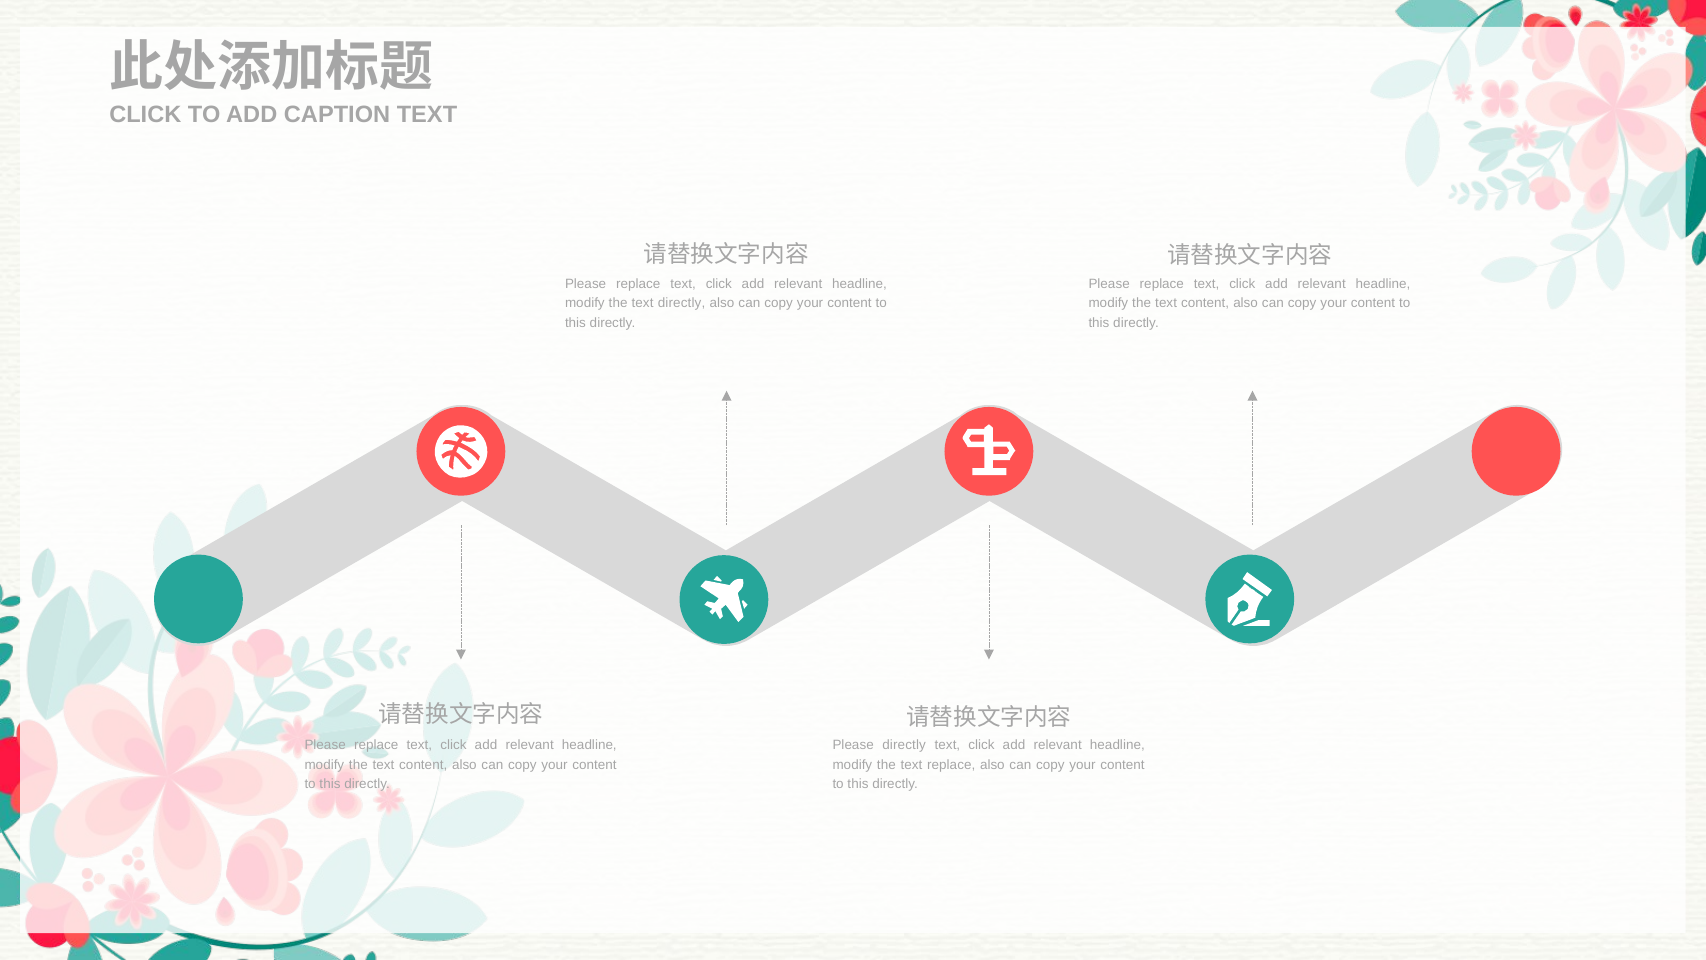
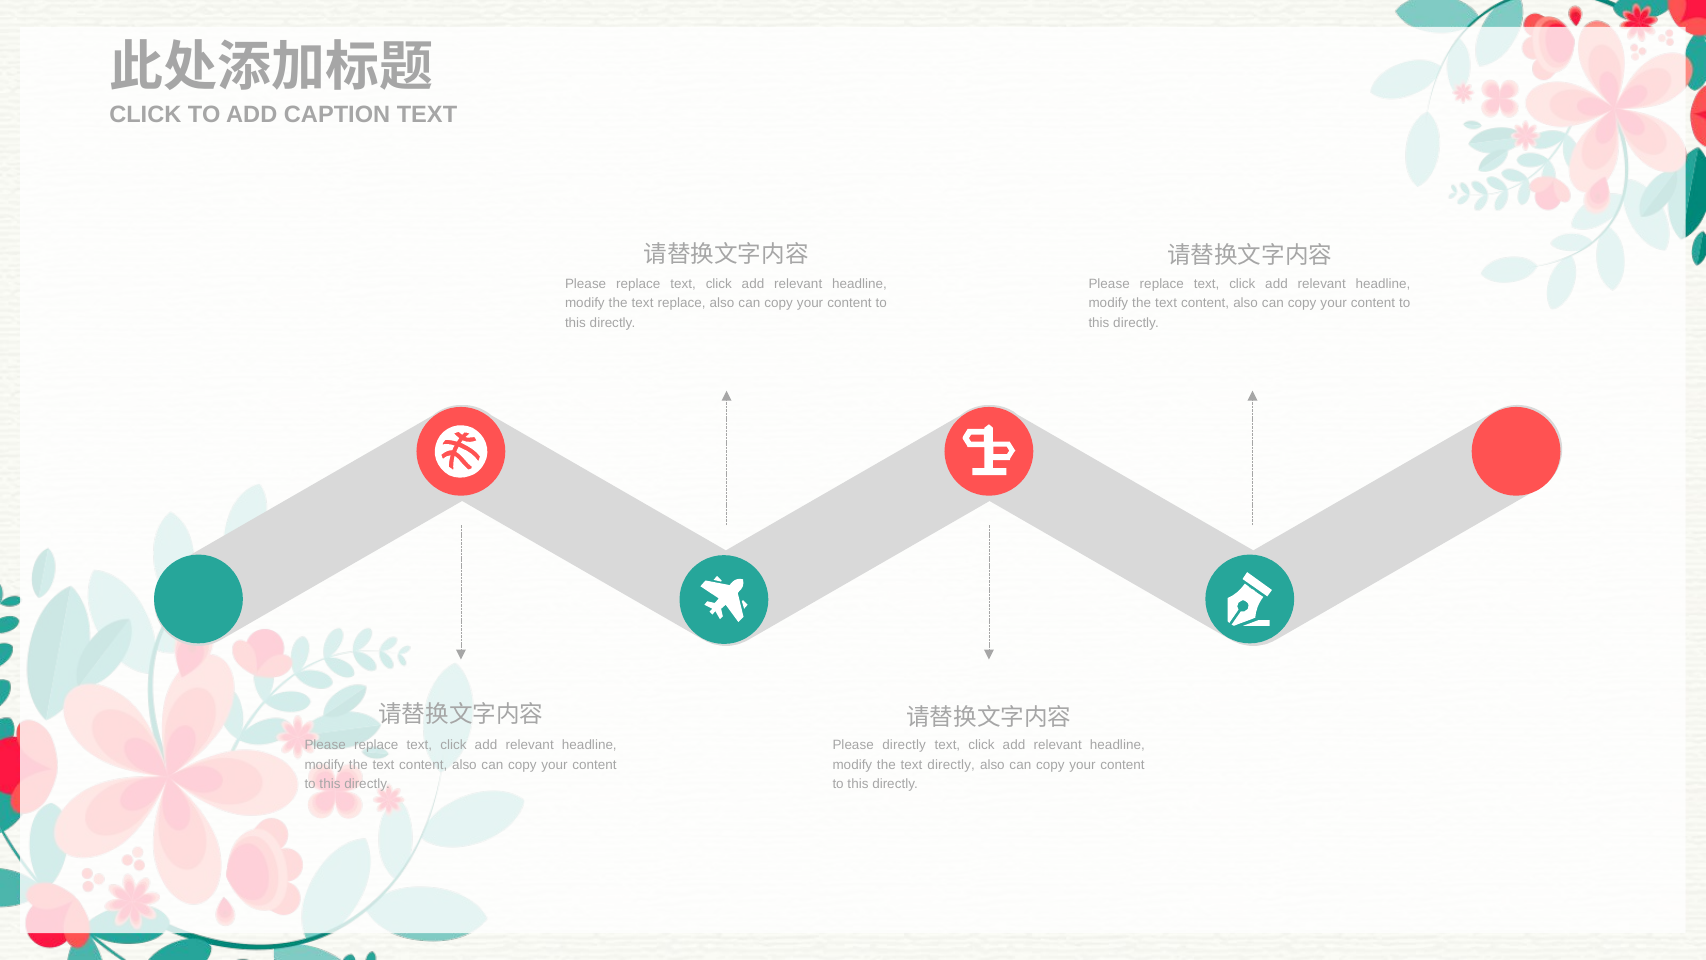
text directly: directly -> replace
text replace: replace -> directly
